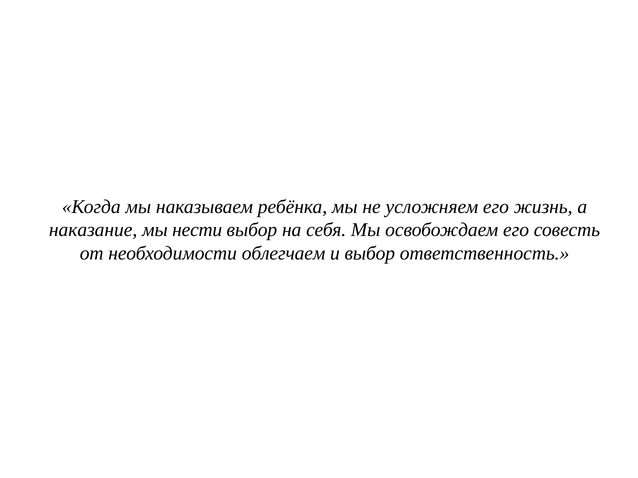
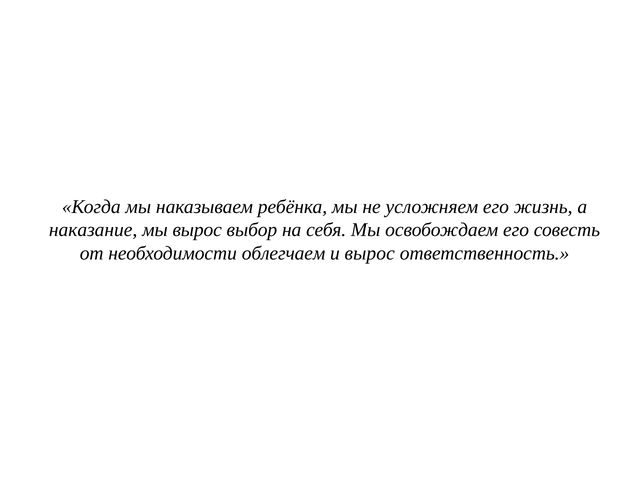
мы нести: нести -> вырос
и выбор: выбор -> вырос
